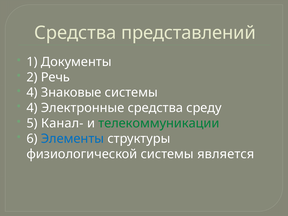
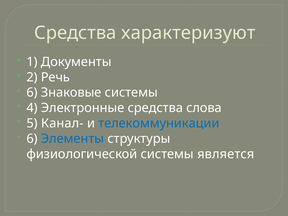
представлений: представлений -> характеризуют
4 at (32, 93): 4 -> 6
среду: среду -> слова
телекоммуникации colour: green -> blue
